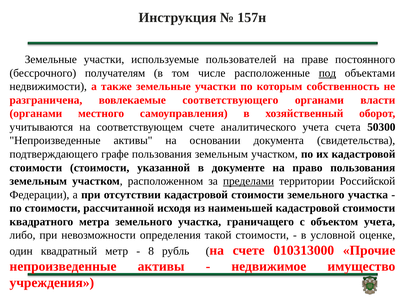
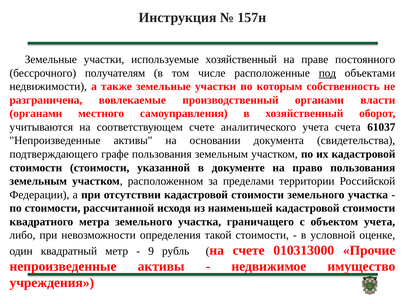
используемые пользователей: пользователей -> хозяйственный
соответствующего: соответствующего -> производственный
50300: 50300 -> 61037
пределами underline: present -> none
8: 8 -> 9
